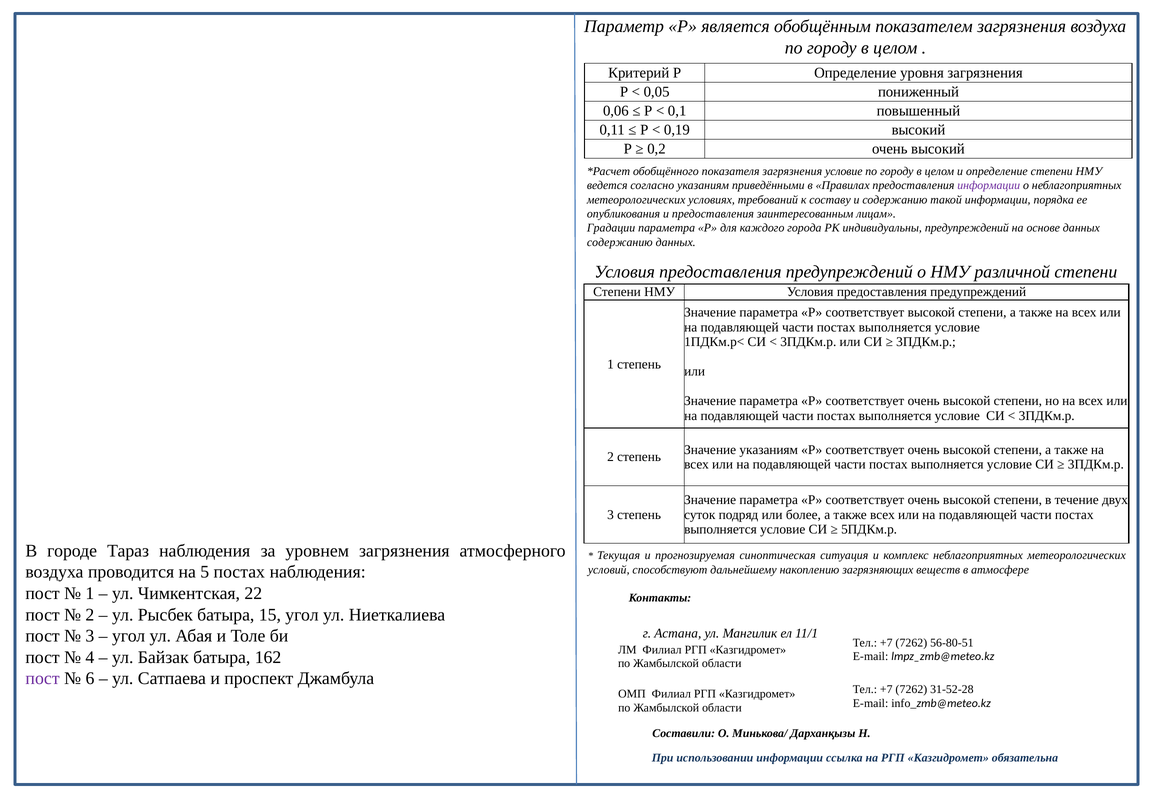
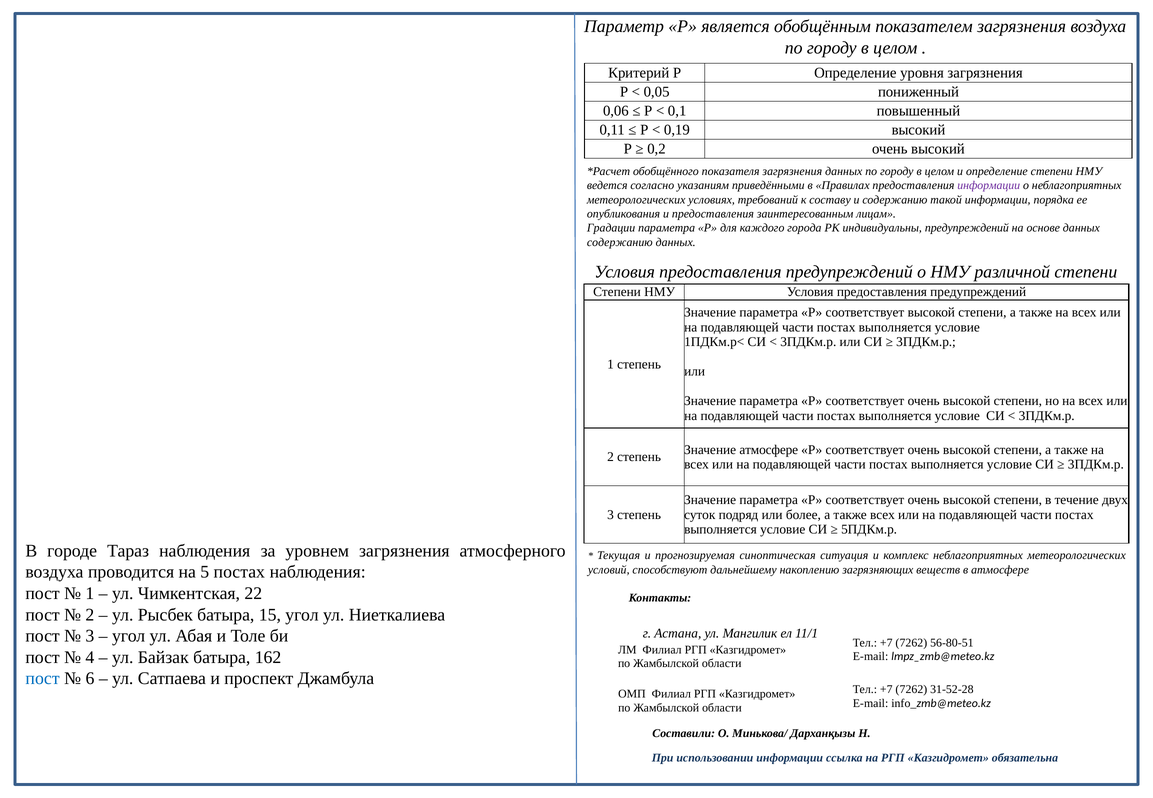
загрязнения условие: условие -> данных
Значение указаниям: указаниям -> атмосфере
пост at (43, 679) colour: purple -> blue
